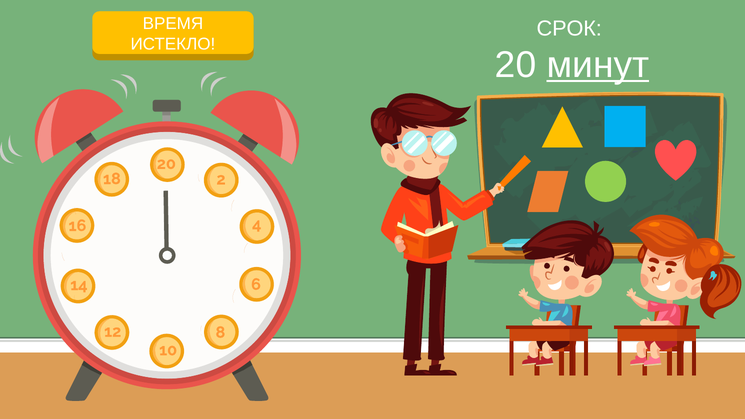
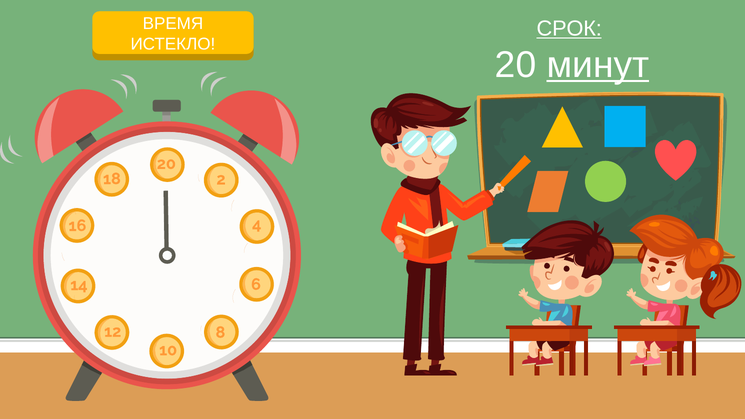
СРОК underline: none -> present
